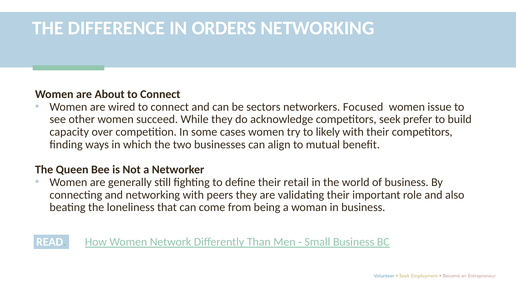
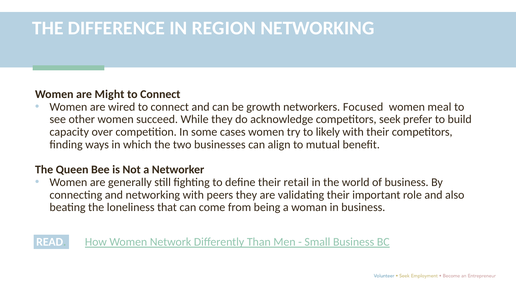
ORDERS: ORDERS -> REGION
About: About -> Might
sectors: sectors -> growth
issue: issue -> meal
